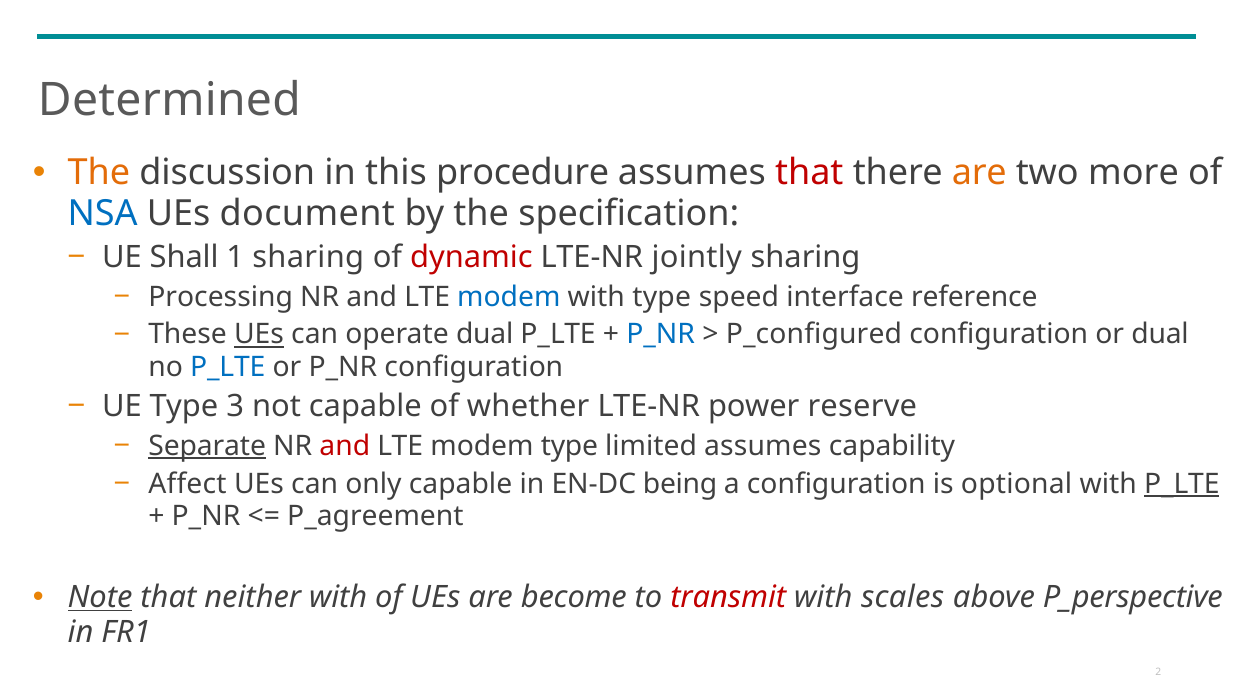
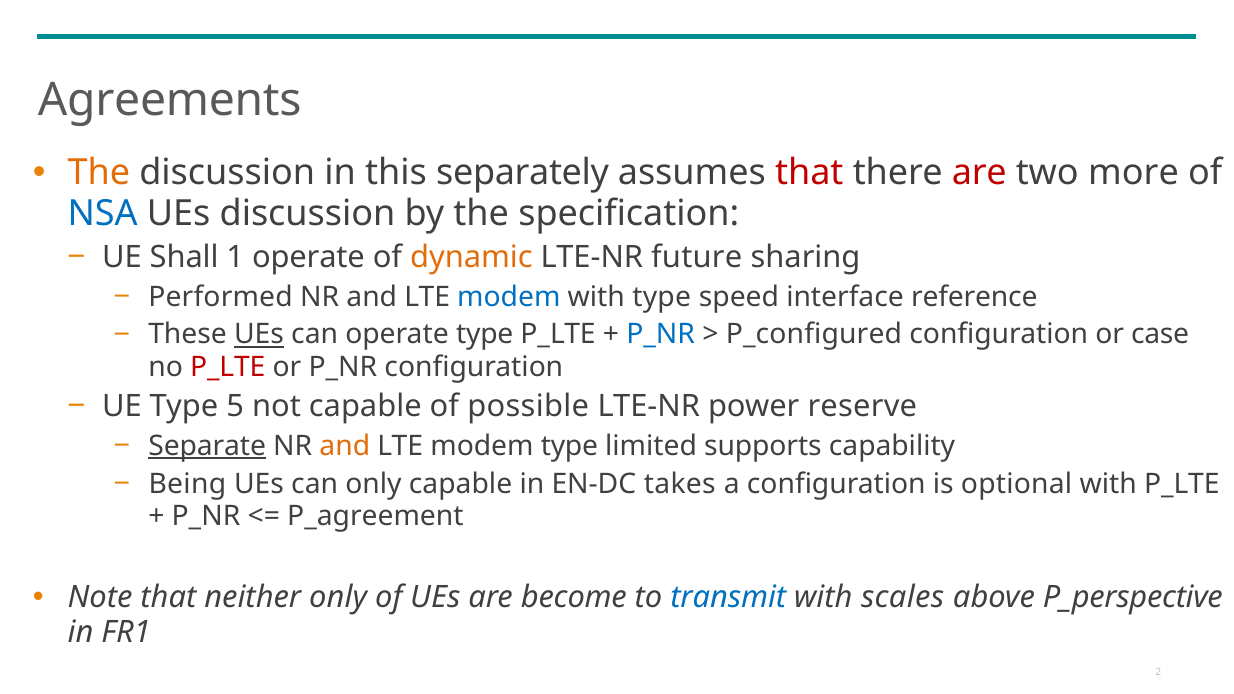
Determined: Determined -> Agreements
procedure: procedure -> separately
are at (979, 172) colour: orange -> red
UEs document: document -> discussion
1 sharing: sharing -> operate
dynamic colour: red -> orange
jointly: jointly -> future
Processing: Processing -> Performed
operate dual: dual -> type
or dual: dual -> case
P_LTE at (228, 367) colour: blue -> red
3: 3 -> 5
whether: whether -> possible
and at (345, 446) colour: red -> orange
limited assumes: assumes -> supports
Affect: Affect -> Being
being: being -> takes
P_LTE at (1182, 484) underline: present -> none
Note underline: present -> none
neither with: with -> only
transmit colour: red -> blue
